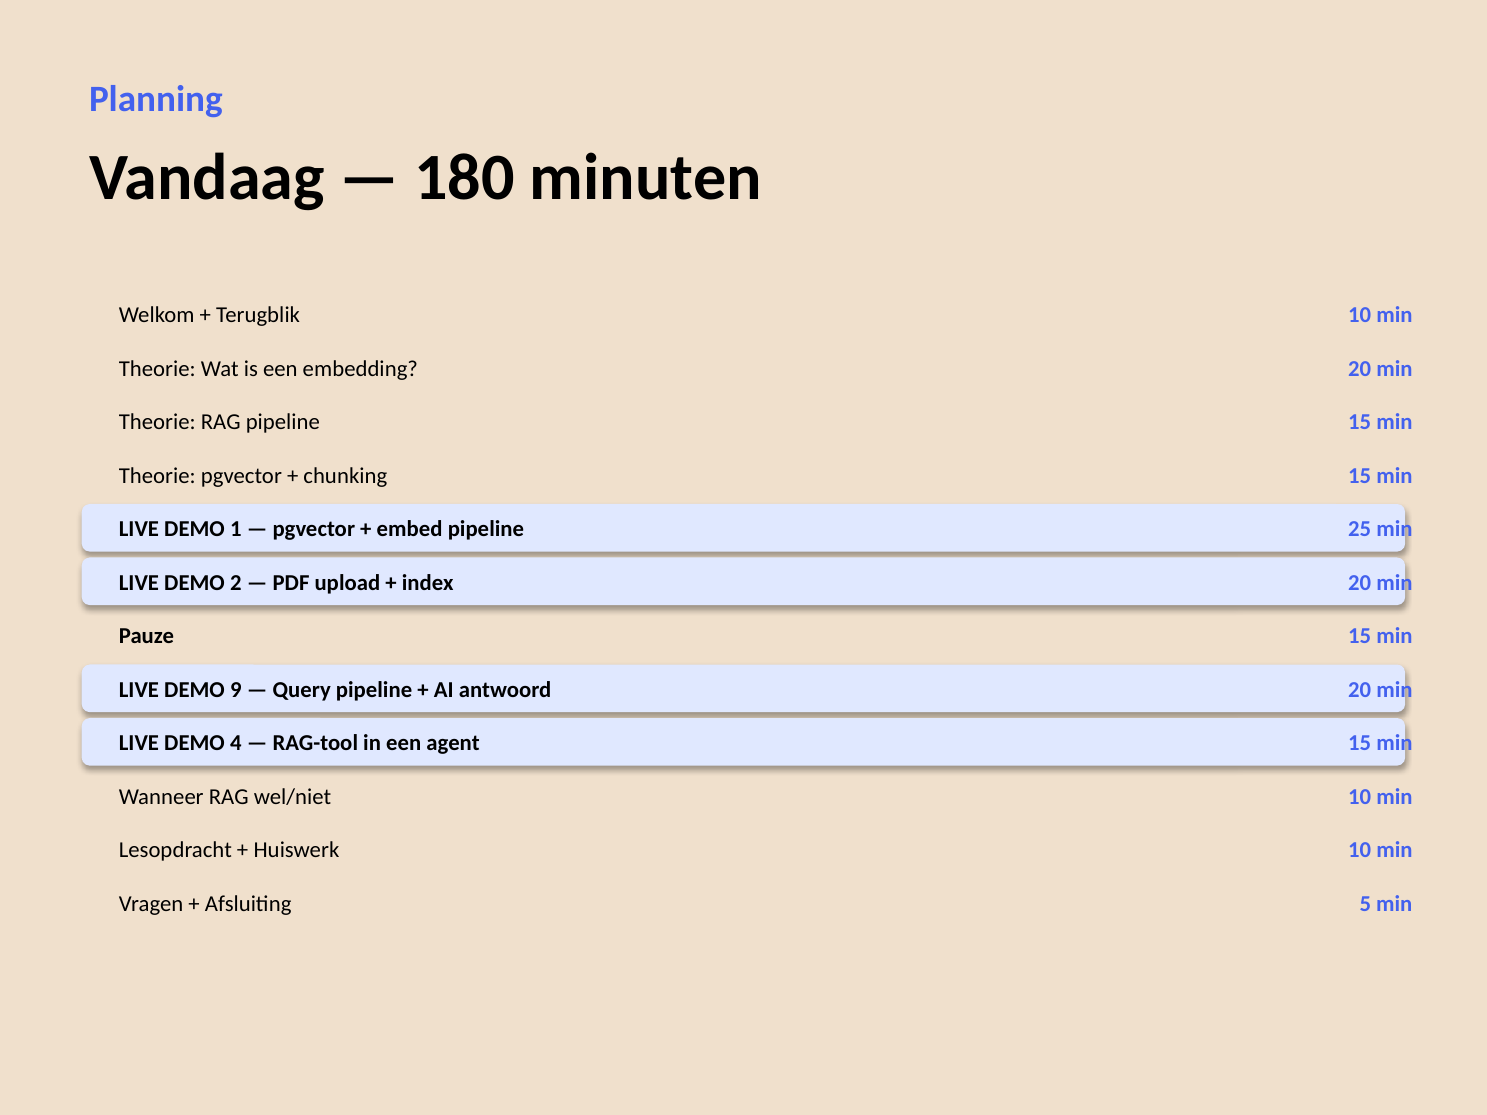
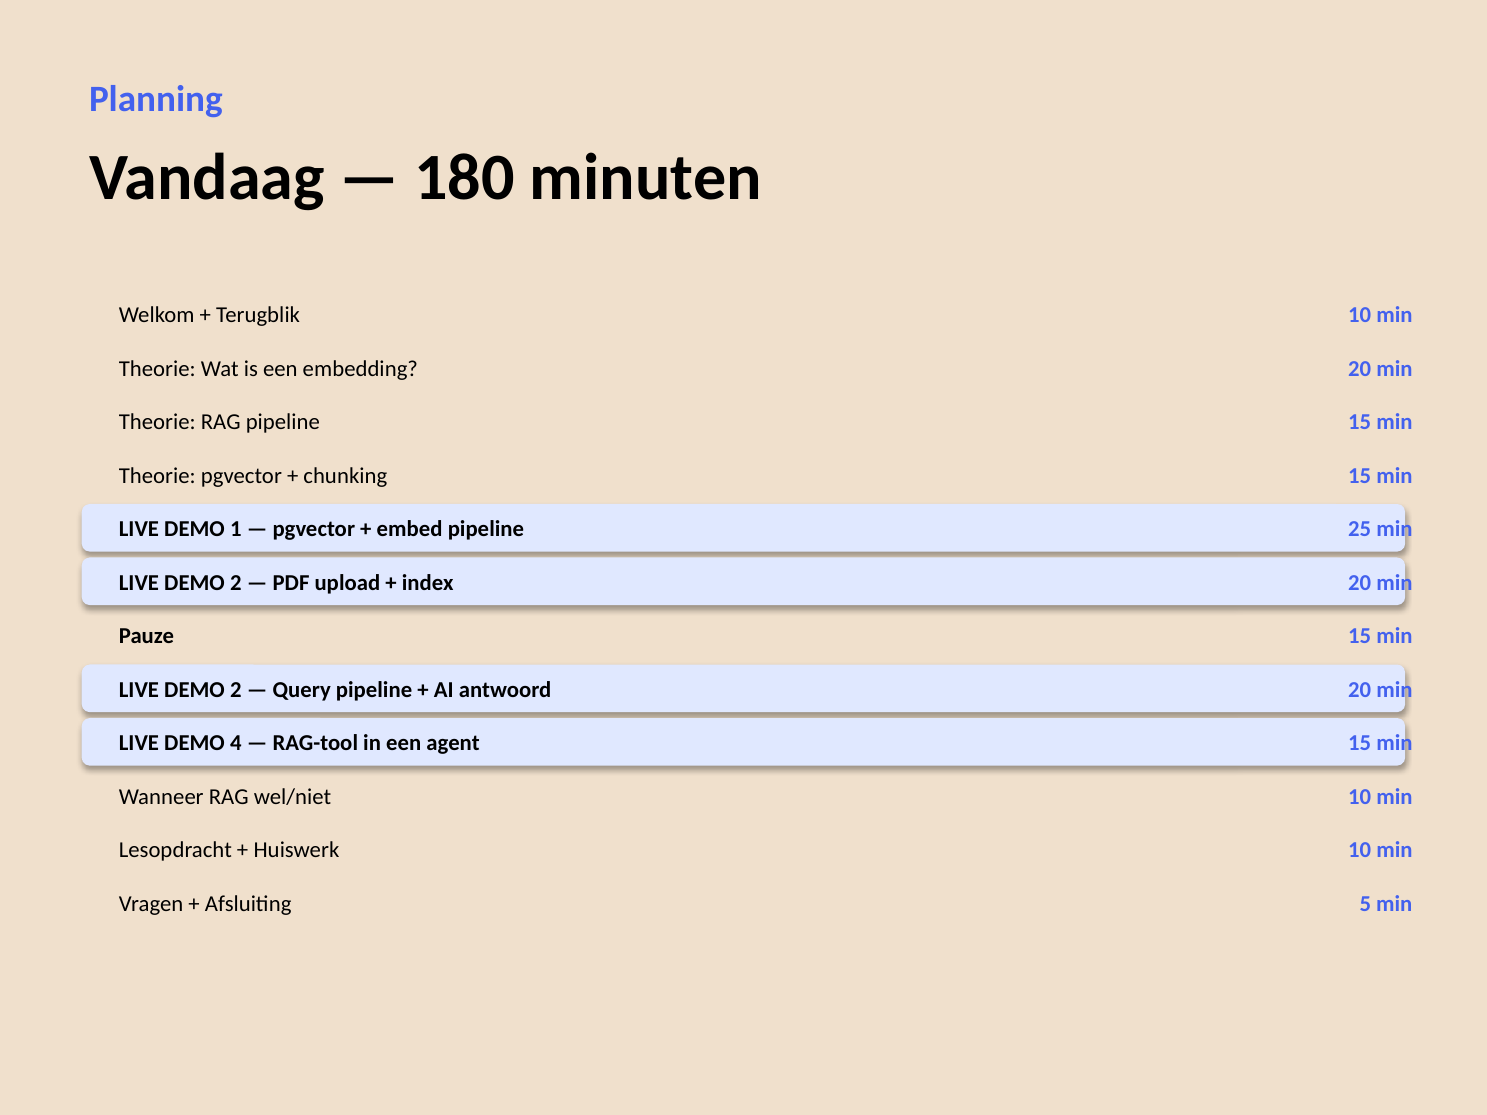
9 at (236, 690): 9 -> 2
